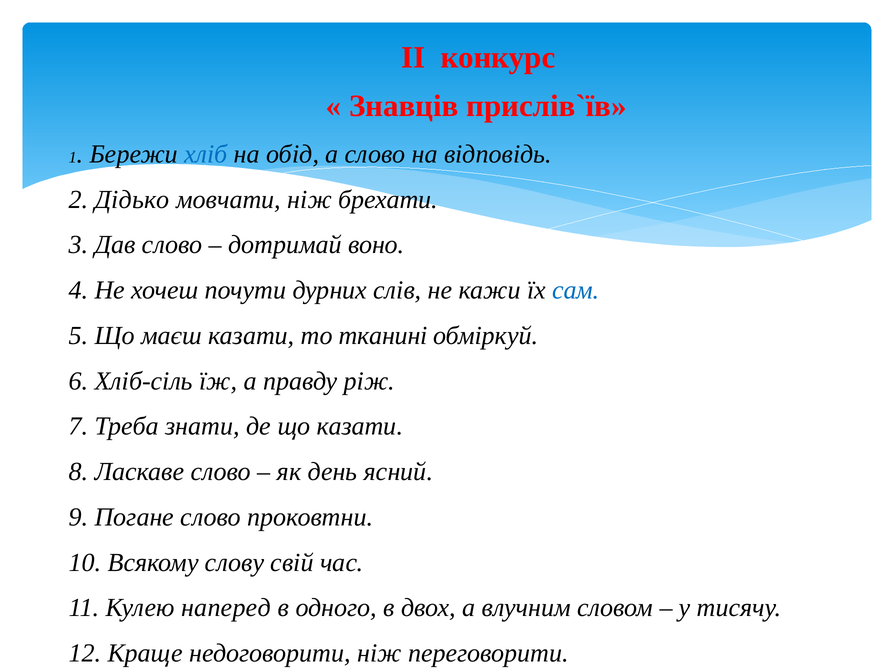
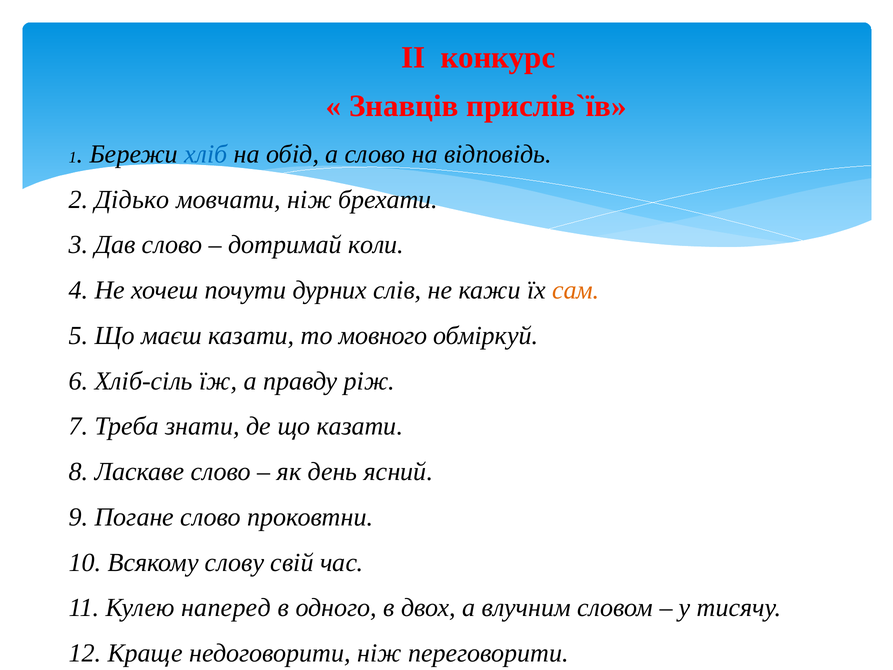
воно: воно -> коли
сам colour: blue -> orange
тканині: тканині -> мовного
